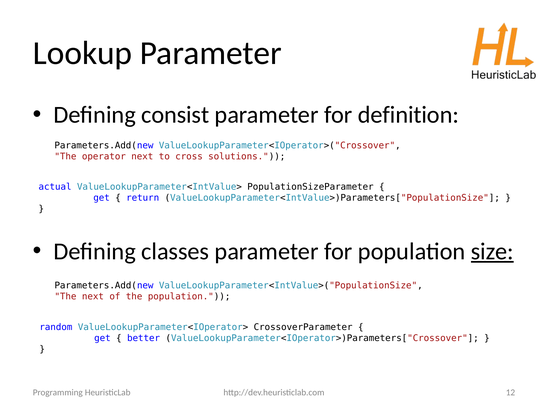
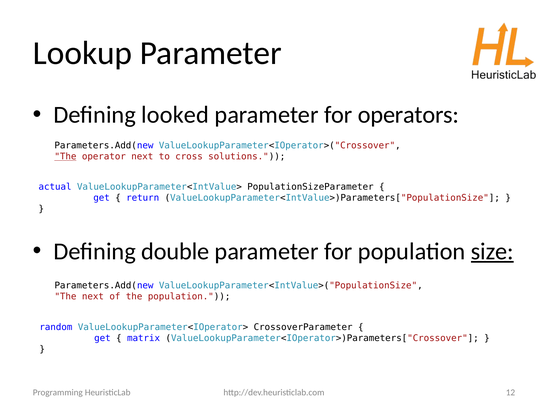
consist: consist -> looked
definition: definition -> operators
The at (65, 157) underline: none -> present
classes: classes -> double
better: better -> matrix
